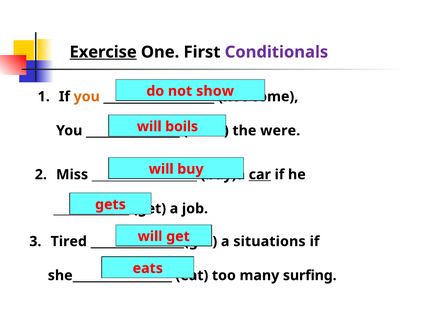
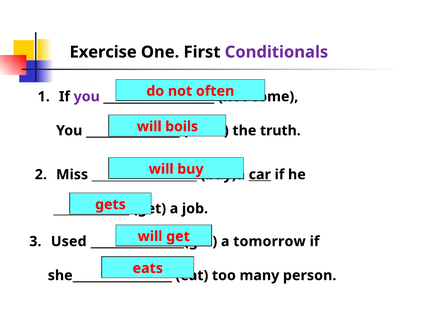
Exercise underline: present -> none
show: show -> often
you at (87, 97) colour: orange -> purple
were: were -> truth
Tired: Tired -> Used
situations: situations -> tomorrow
surfing: surfing -> person
